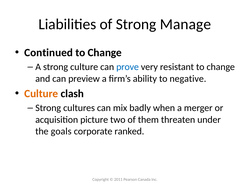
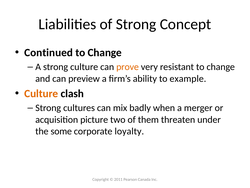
Manage: Manage -> Concept
prove colour: blue -> orange
negative: negative -> example
goals: goals -> some
ranked: ranked -> loyalty
